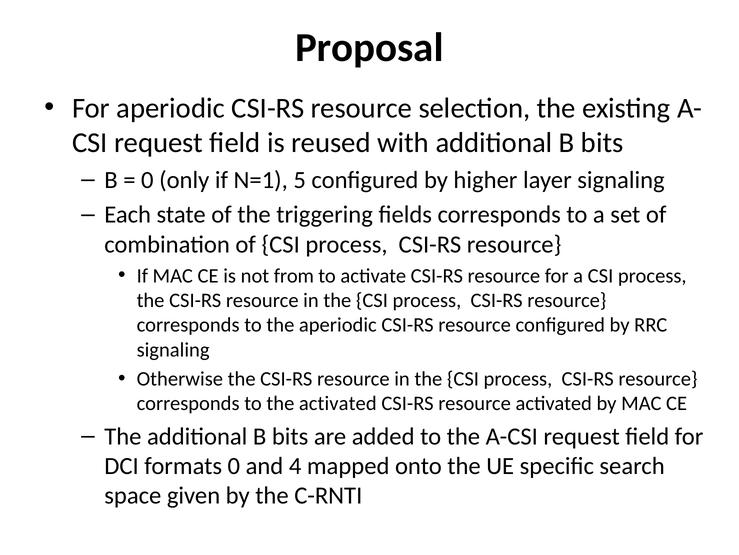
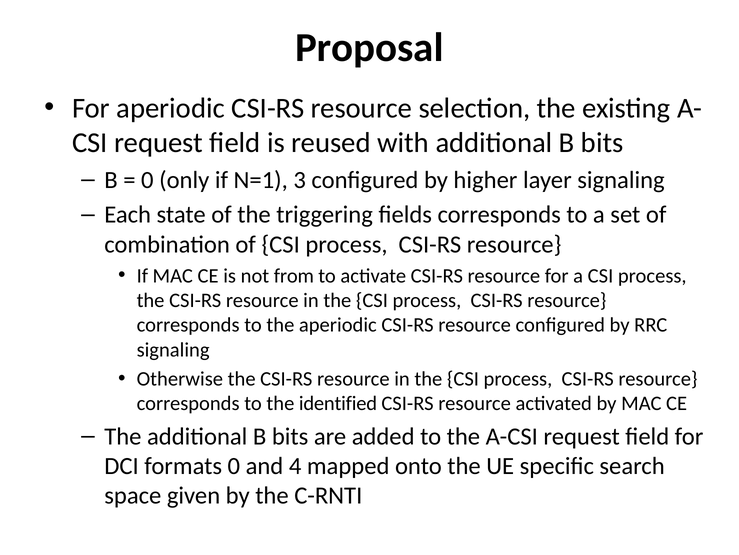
5: 5 -> 3
the activated: activated -> identified
